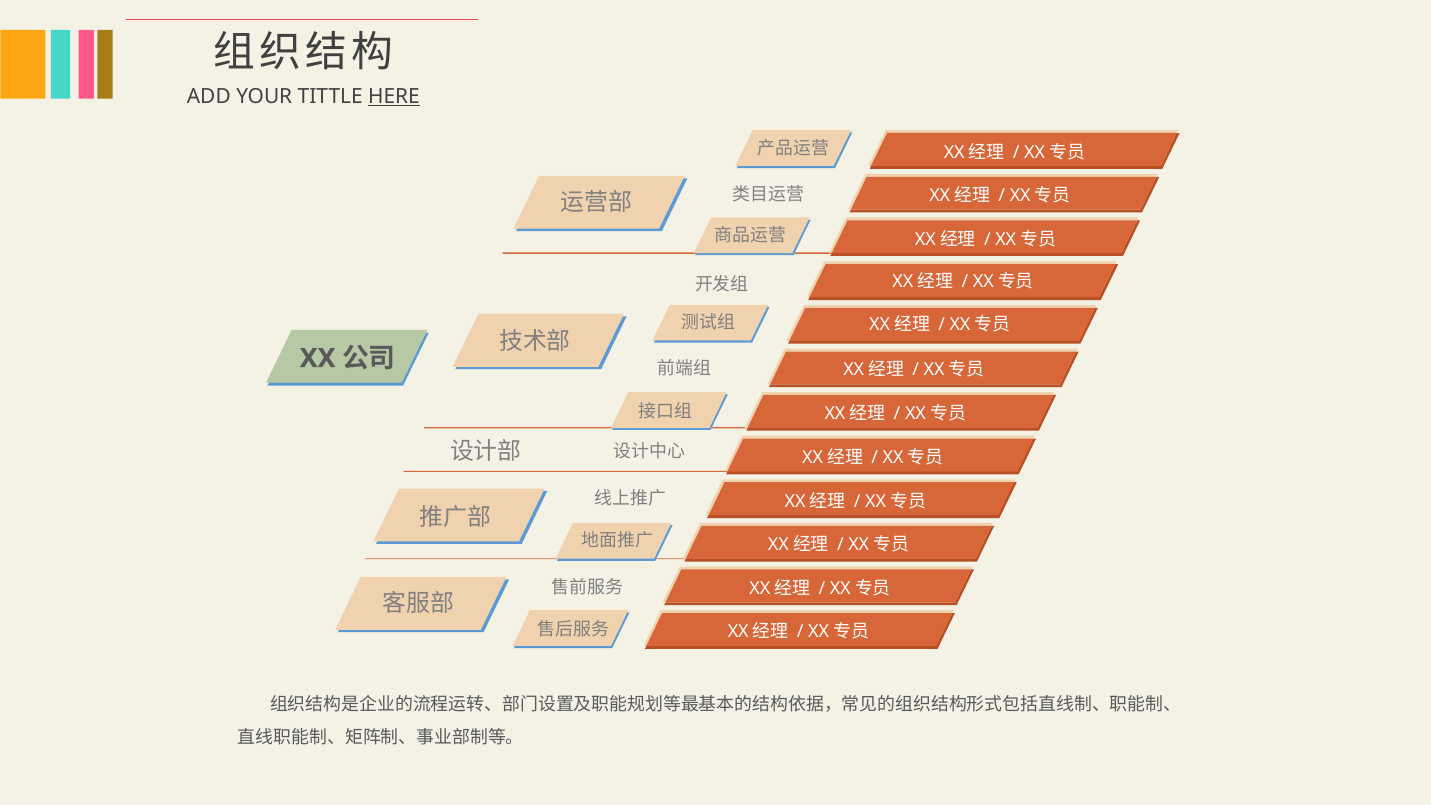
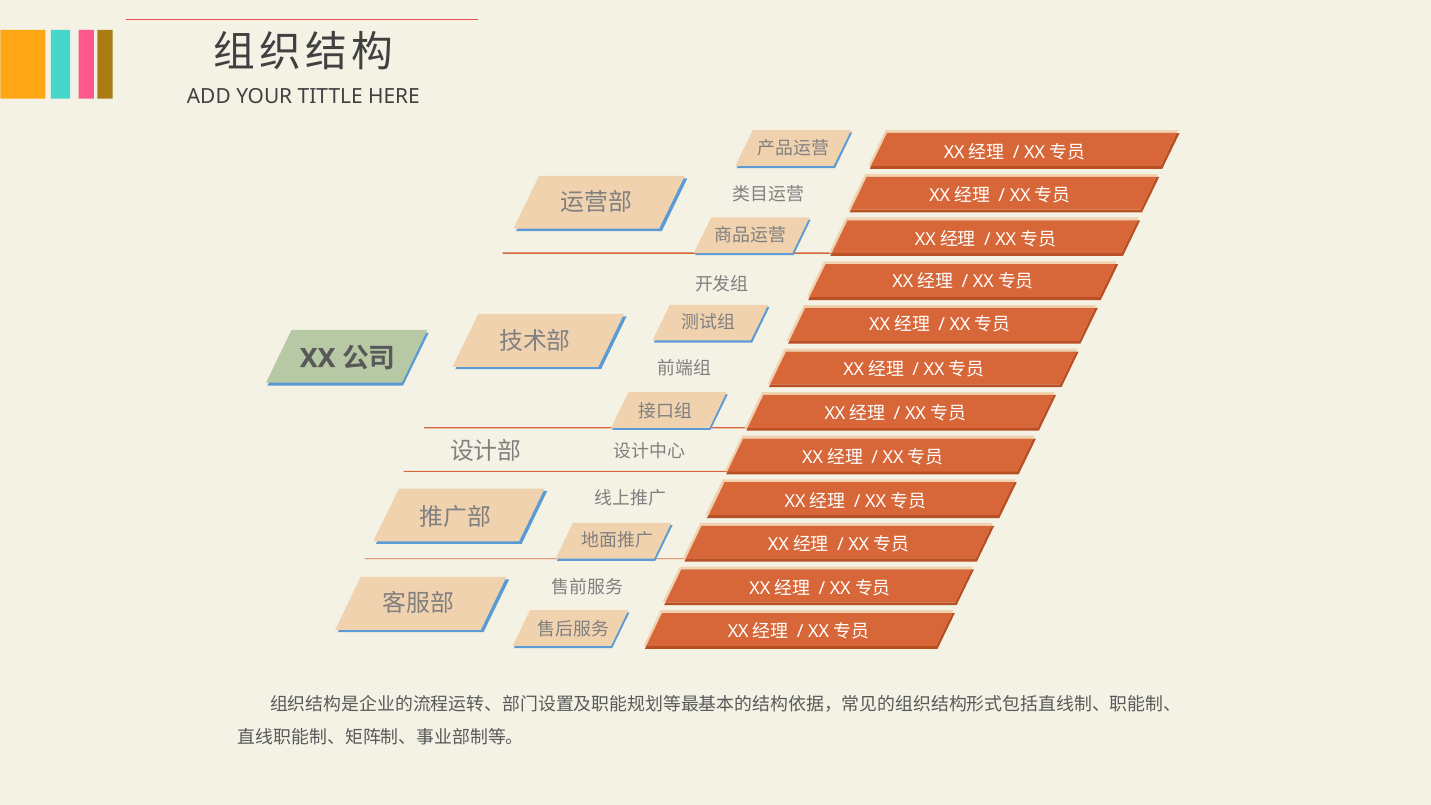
HERE underline: present -> none
